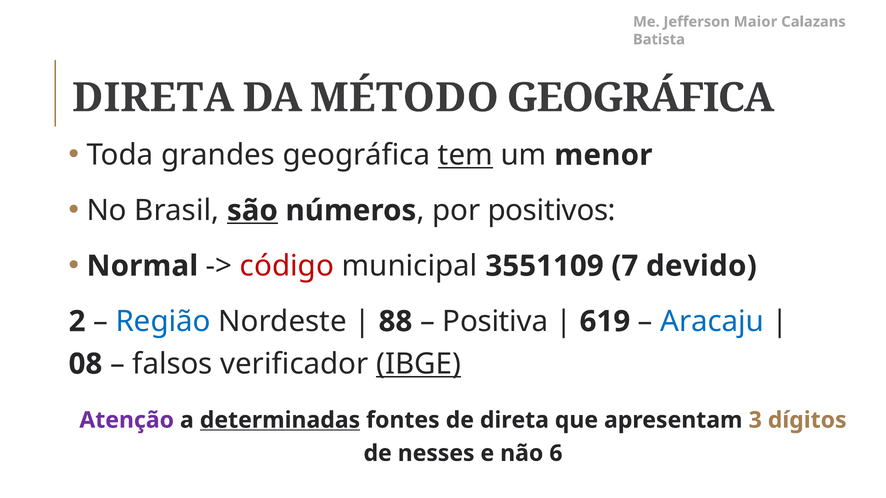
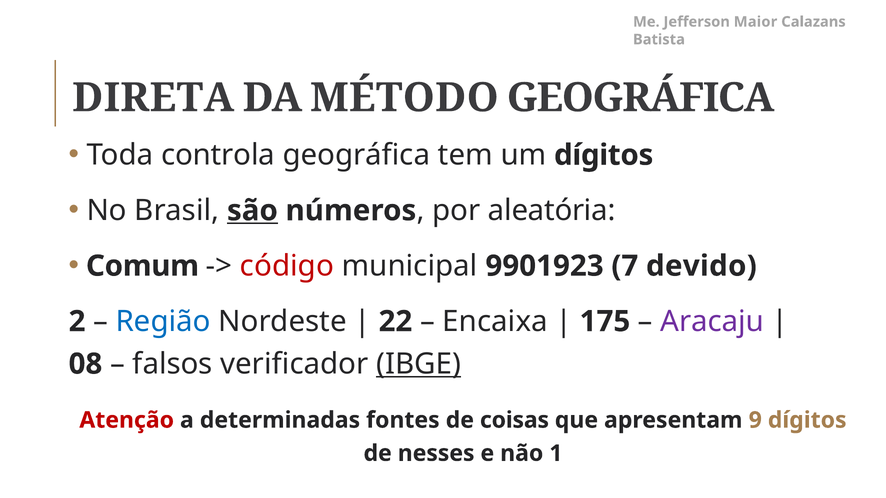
grandes: grandes -> controla
tem underline: present -> none
um menor: menor -> dígitos
positivos: positivos -> aleatória
Normal: Normal -> Comum
3551109: 3551109 -> 9901923
88: 88 -> 22
Positiva: Positiva -> Encaixa
619: 619 -> 175
Aracaju colour: blue -> purple
Atenção colour: purple -> red
determinadas underline: present -> none
de direta: direta -> coisas
3: 3 -> 9
6: 6 -> 1
